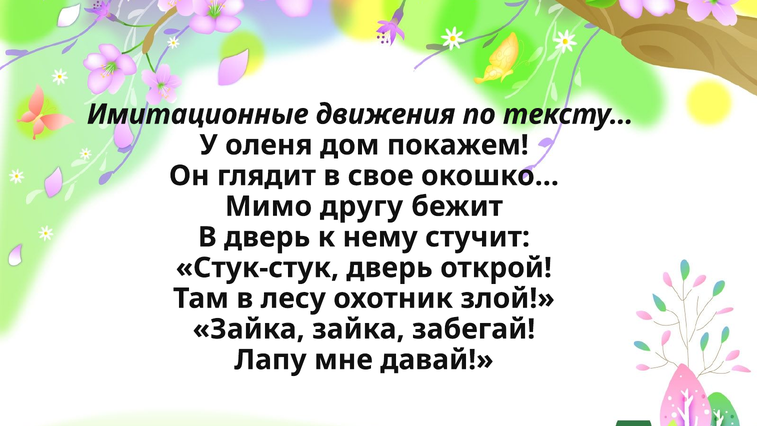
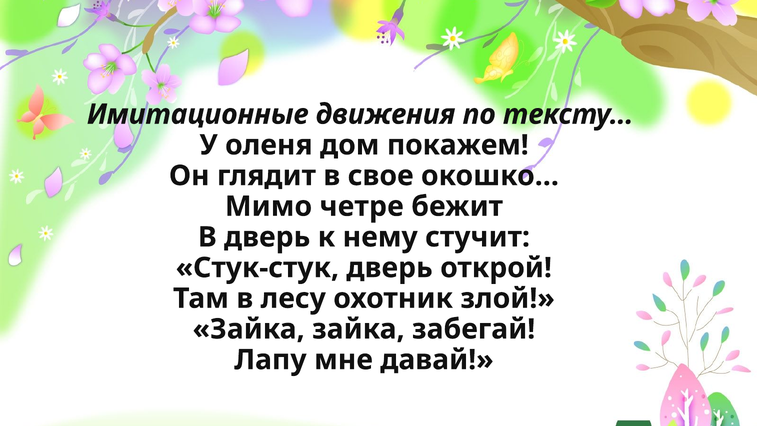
другу: другу -> четре
